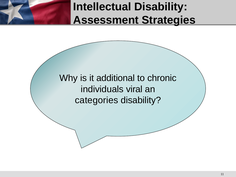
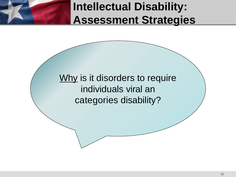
Why underline: none -> present
additional: additional -> disorders
chronic: chronic -> require
